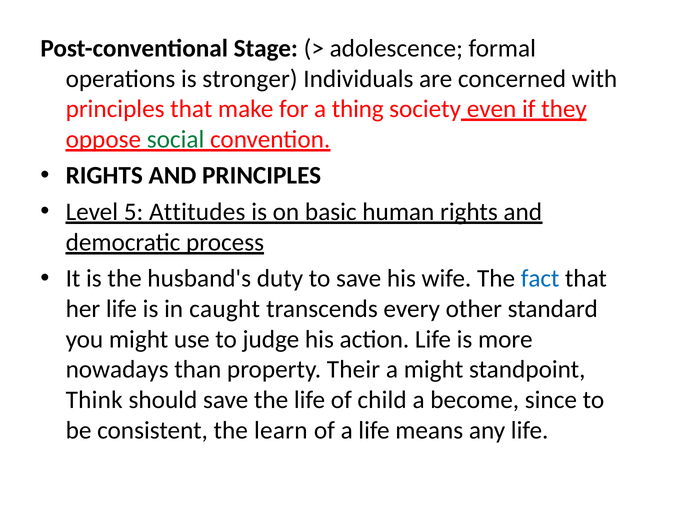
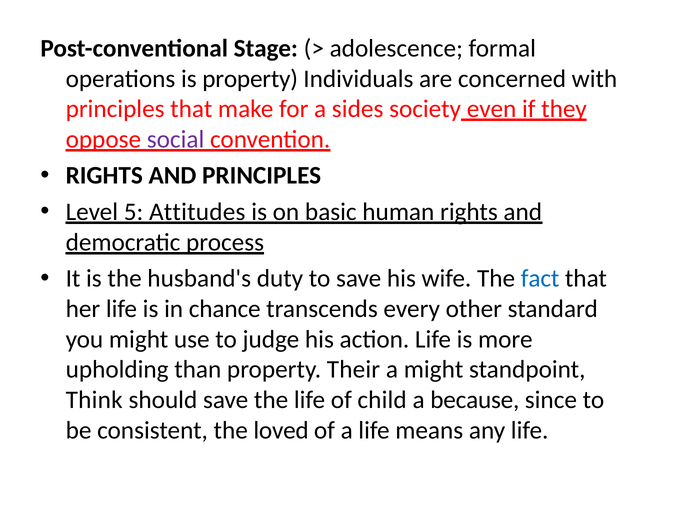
is stronger: stronger -> property
thing: thing -> sides
social colour: green -> purple
caught: caught -> chance
nowadays: nowadays -> upholding
become: become -> because
learn: learn -> loved
